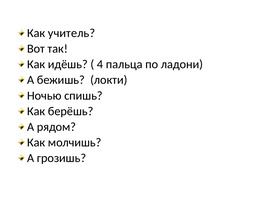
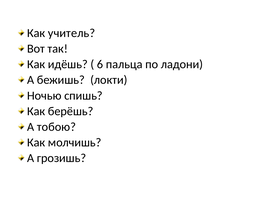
4: 4 -> 6
рядом: рядом -> тобою
